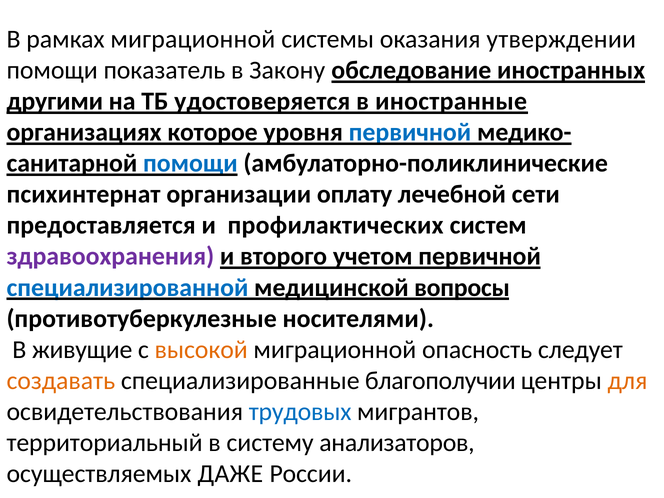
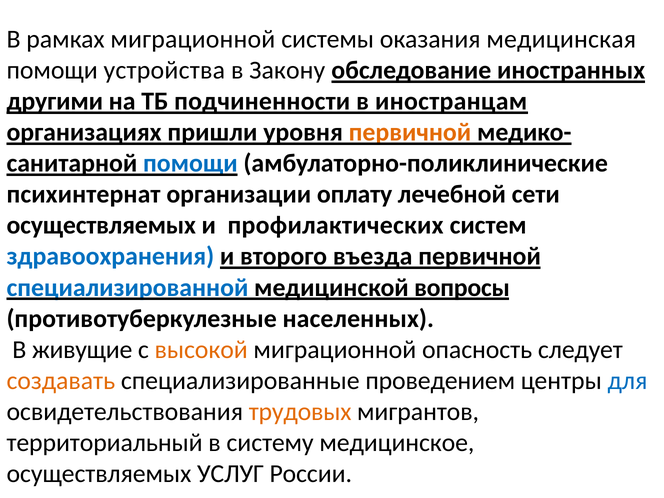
утверждении: утверждении -> медицинская
показатель: показатель -> устройства
удостоверяется: удостоверяется -> подчиненности
иностранные: иностранные -> иностранцам
которое: которое -> пришли
первичной at (410, 132) colour: blue -> orange
предоставляется at (101, 225): предоставляется -> осуществляемых
здравоохранения colour: purple -> blue
учетом: учетом -> въезда
носителями: носителями -> населенных
благополучии: благополучии -> проведением
для colour: orange -> blue
трудовых colour: blue -> orange
анализаторов: анализаторов -> медицинское
ДАЖЕ: ДАЖЕ -> УСЛУГ
